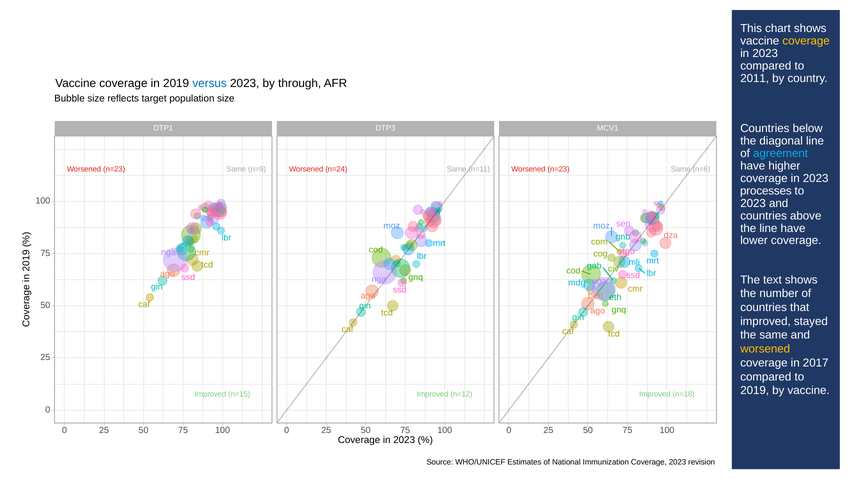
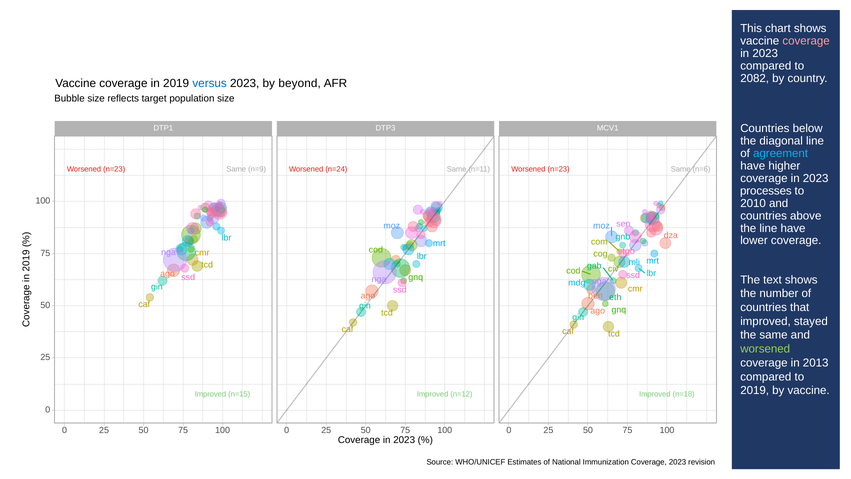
coverage at (806, 41) colour: yellow -> pink
2011: 2011 -> 2082
through: through -> beyond
2023 at (753, 203): 2023 -> 2010
worsened at (765, 349) colour: yellow -> light green
2017: 2017 -> 2013
